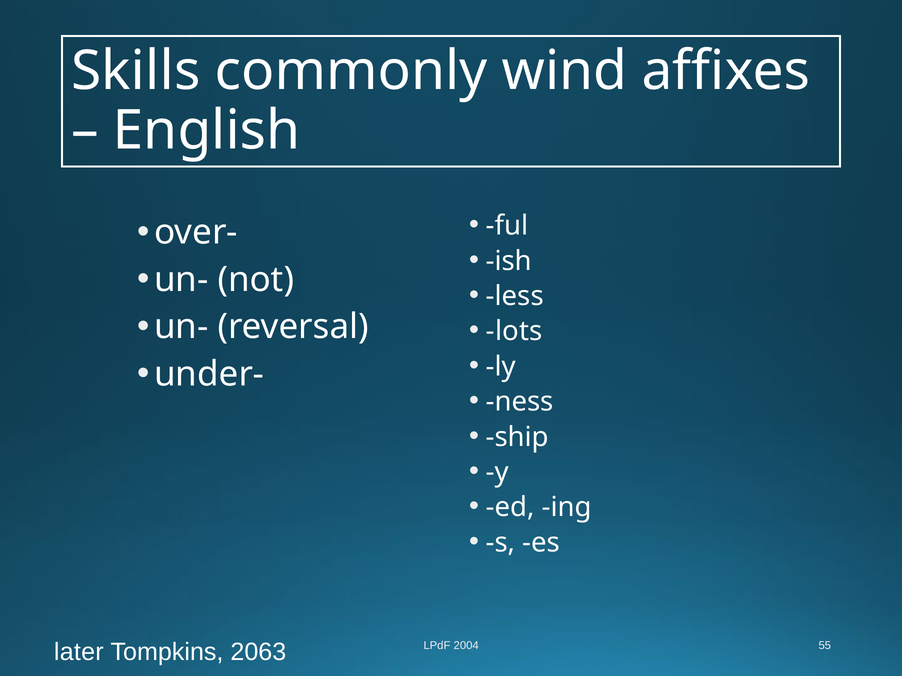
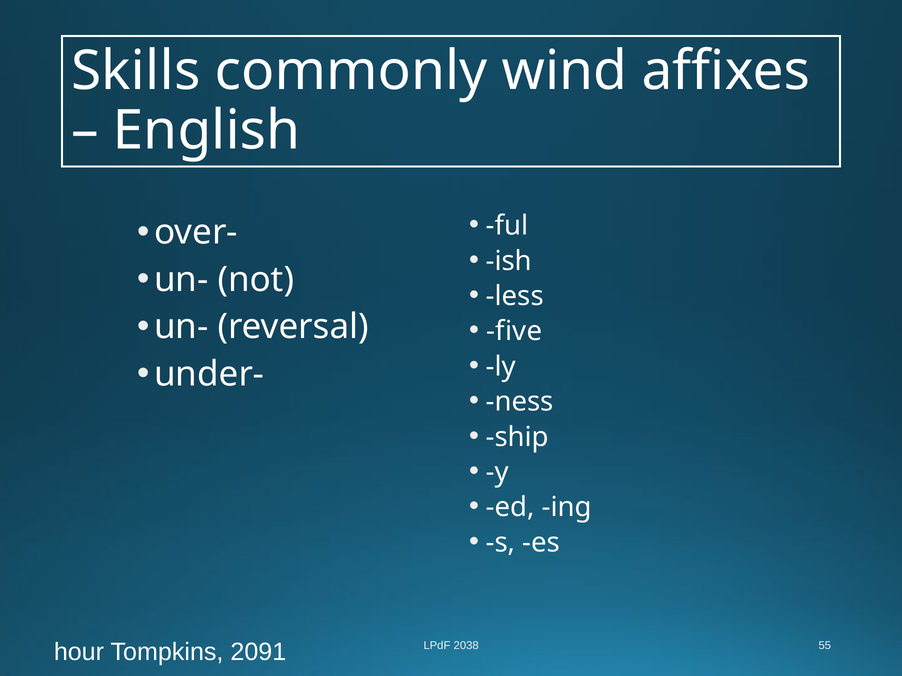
lots: lots -> five
2004: 2004 -> 2038
later: later -> hour
2063: 2063 -> 2091
